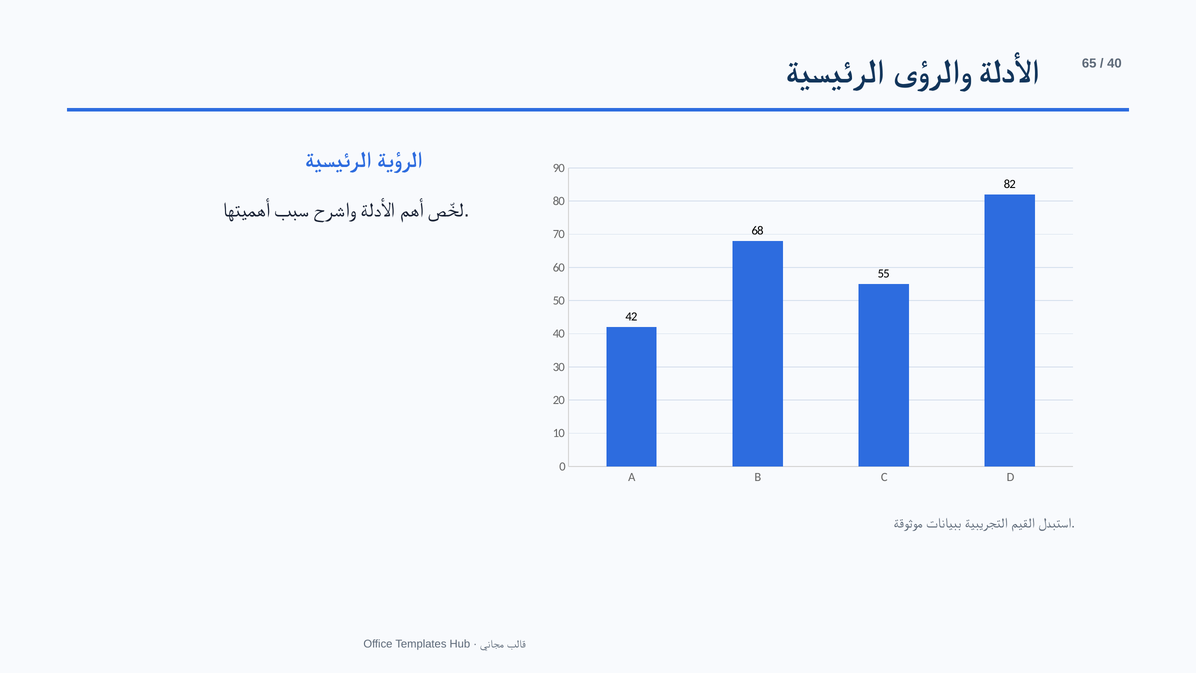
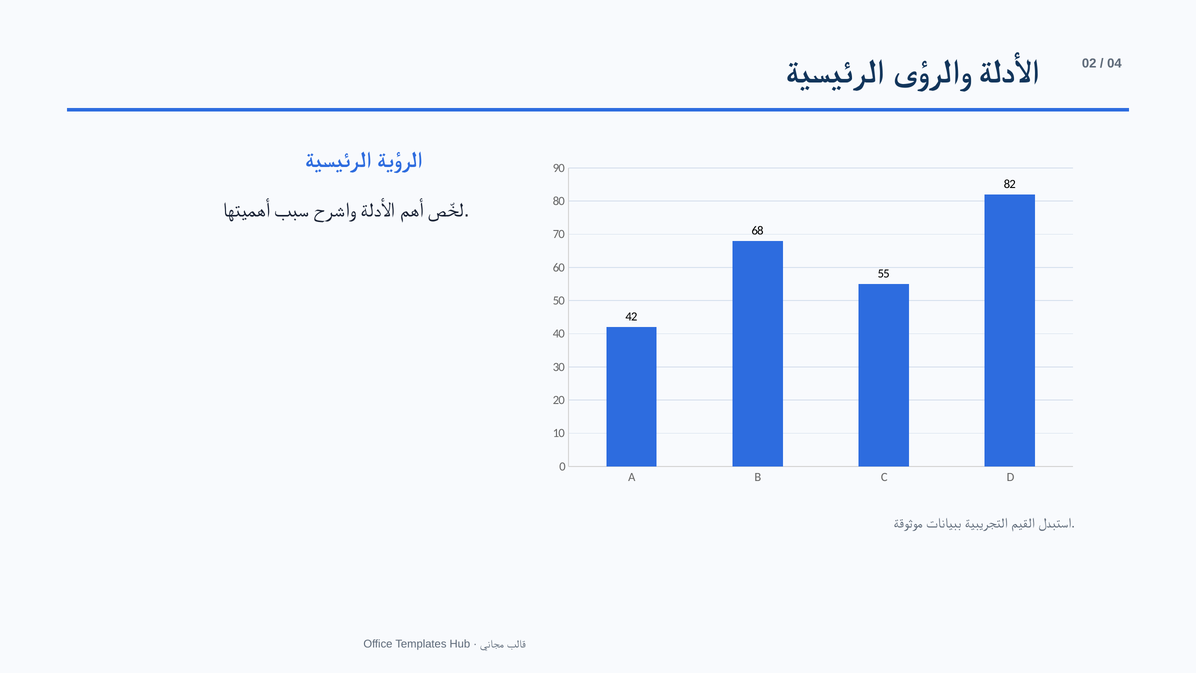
65: 65 -> 02
40 at (1114, 64): 40 -> 04
